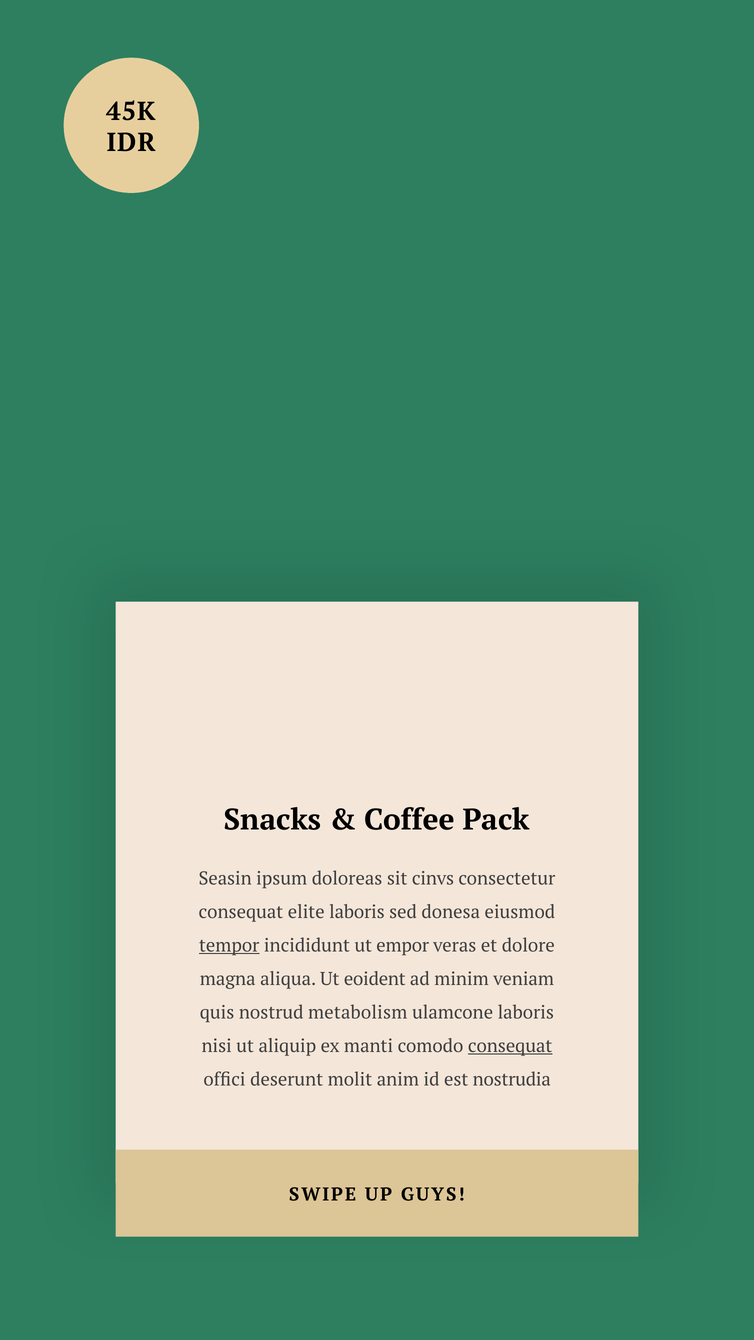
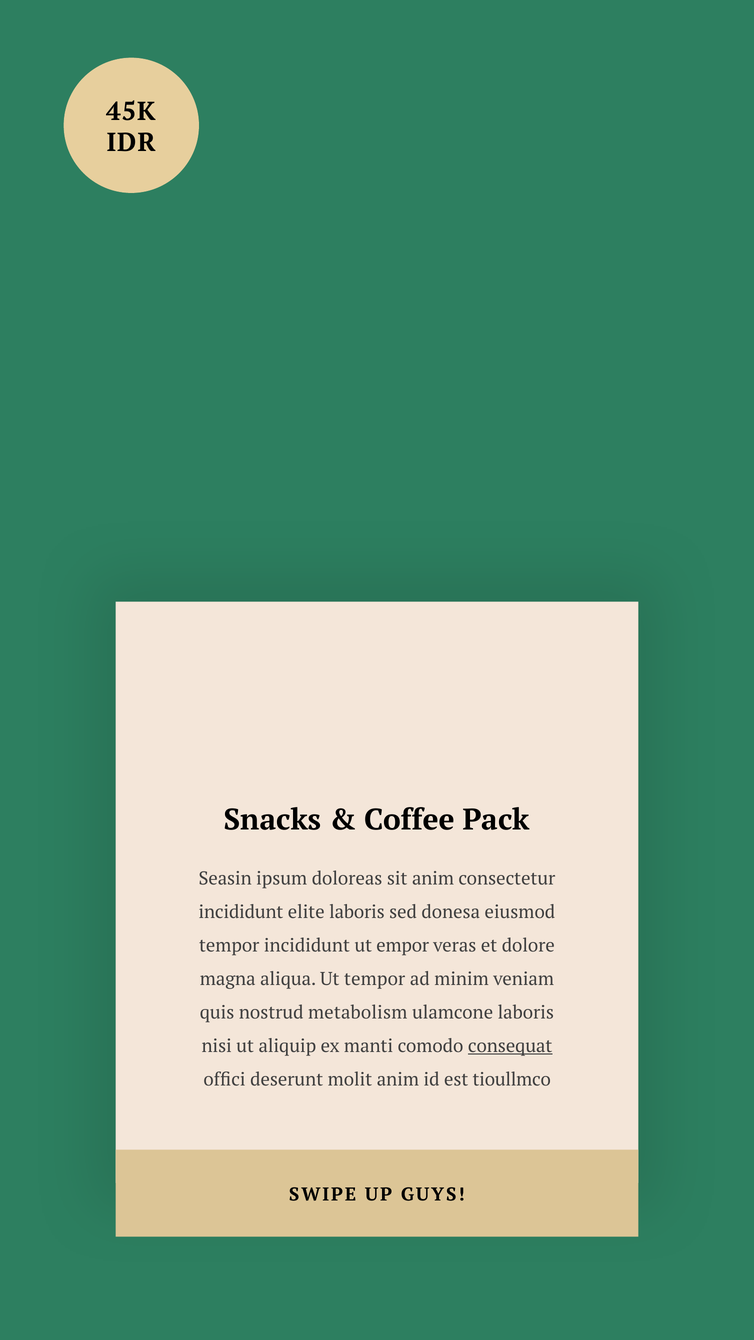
sit cinvs: cinvs -> anim
consequat at (241, 912): consequat -> incididunt
tempor at (229, 946) underline: present -> none
Ut eoident: eoident -> tempor
nostrudia: nostrudia -> tioullmco
